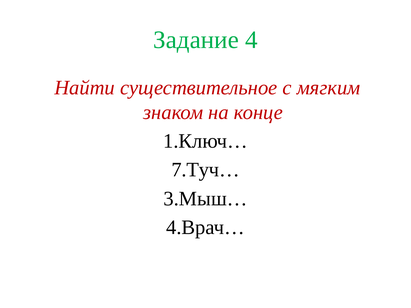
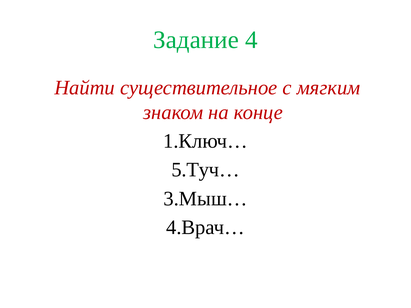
7.Туч…: 7.Туч… -> 5.Туч…
